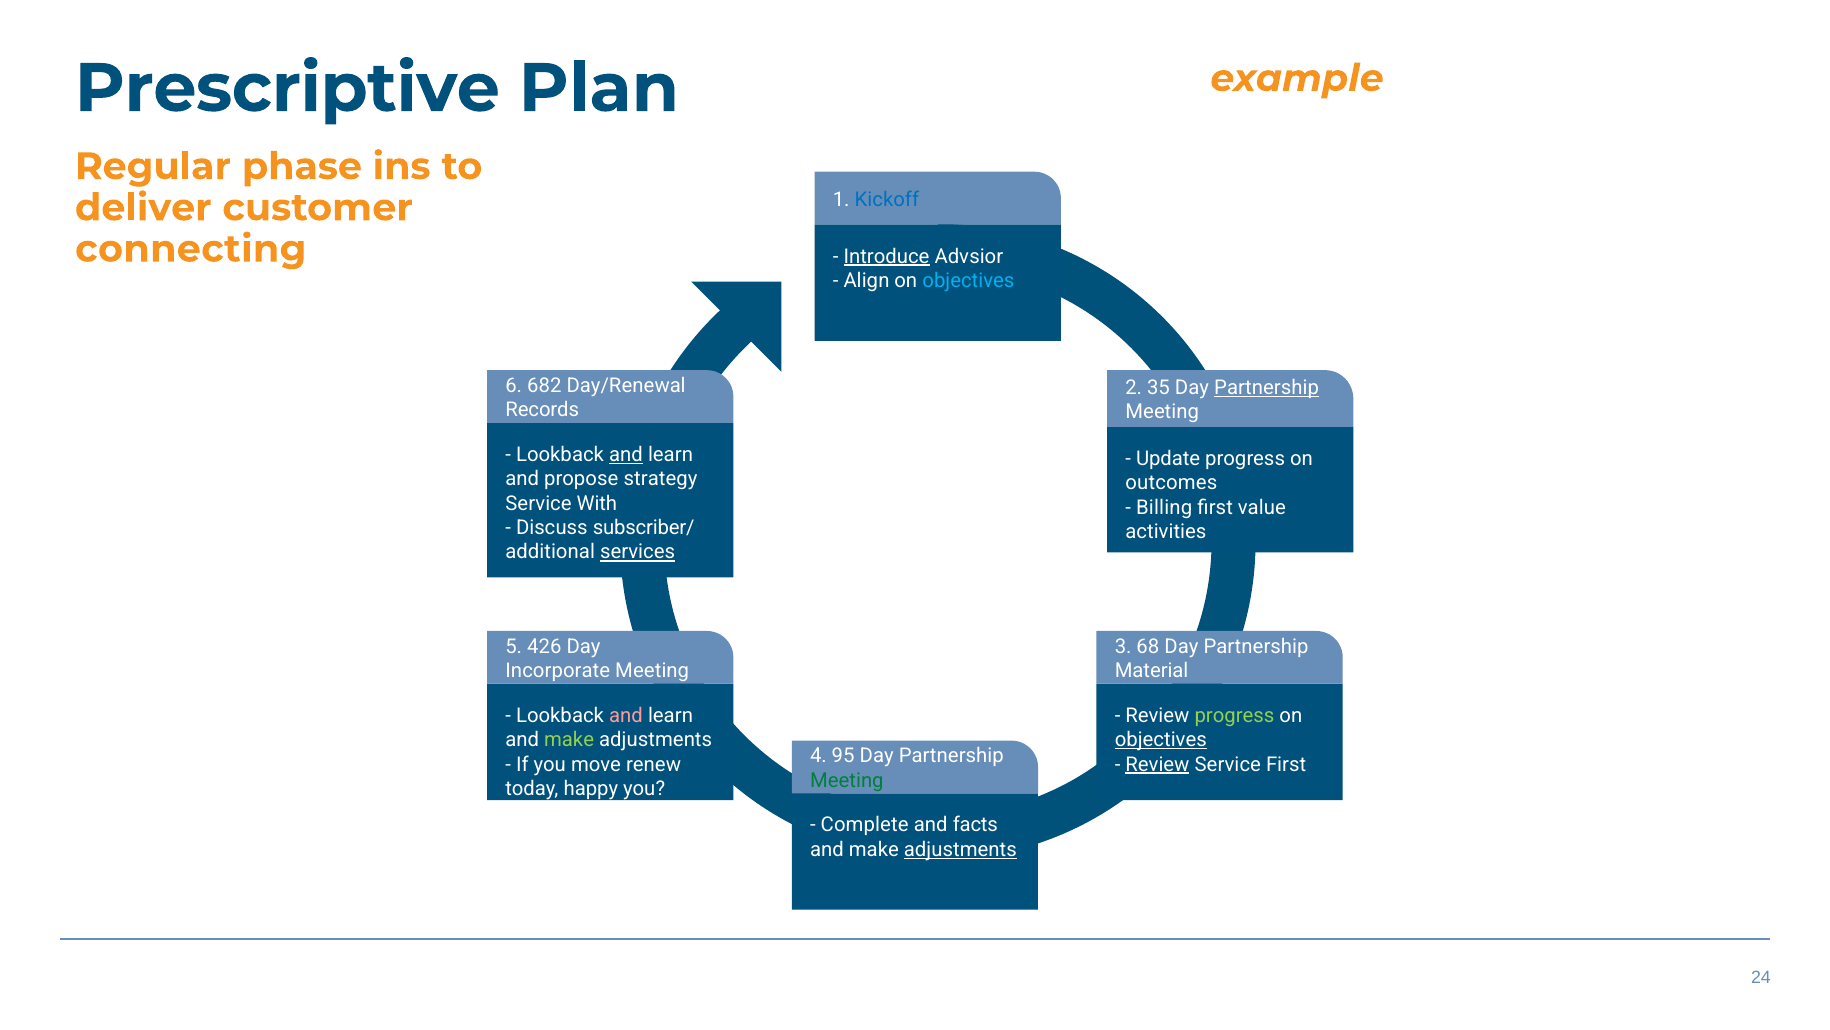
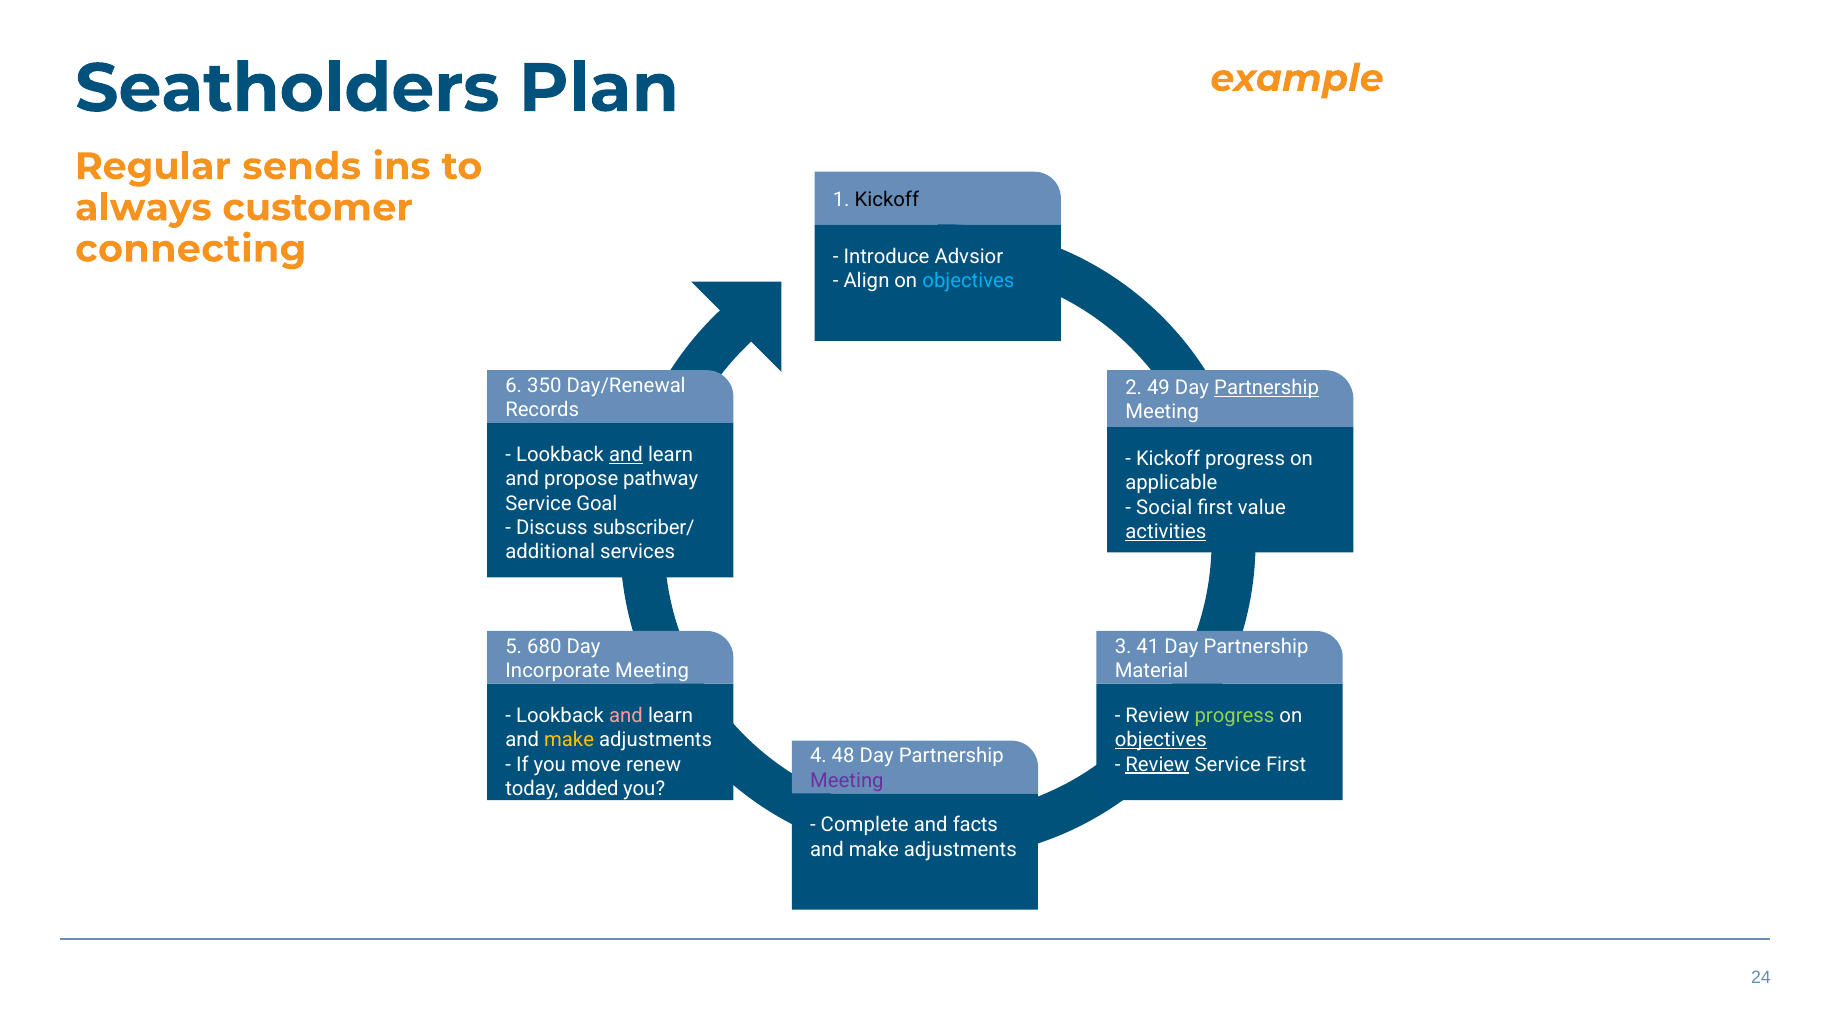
Prescriptive: Prescriptive -> Seatholders
phase: phase -> sends
Kickoff at (887, 199) colour: blue -> black
deliver: deliver -> always
Introduce underline: present -> none
682: 682 -> 350
35: 35 -> 49
Update at (1168, 459): Update -> Kickoff
strategy: strategy -> pathway
outcomes: outcomes -> applicable
With: With -> Goal
Billing: Billing -> Social
activities underline: none -> present
services underline: present -> none
426: 426 -> 680
68: 68 -> 41
make at (569, 740) colour: light green -> yellow
95: 95 -> 48
Meeting at (847, 780) colour: green -> purple
happy: happy -> added
adjustments at (960, 849) underline: present -> none
